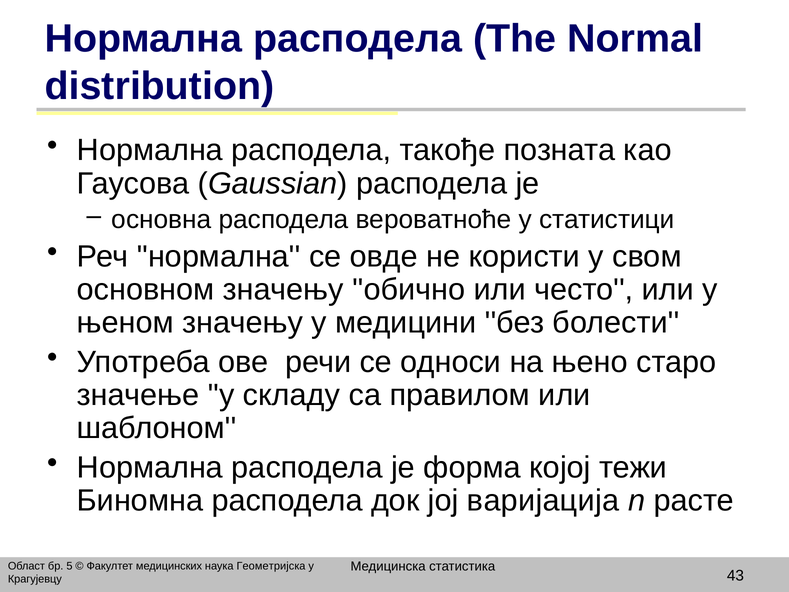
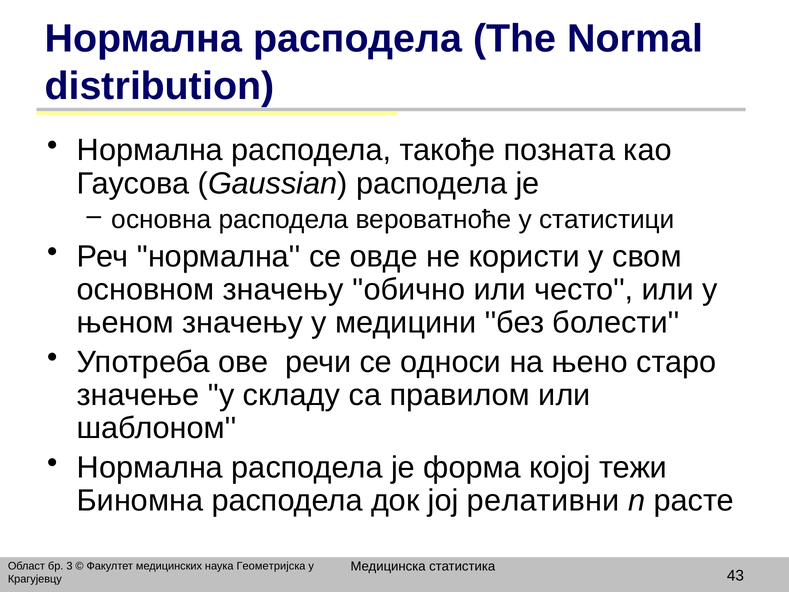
варијација: варијација -> релативни
5: 5 -> 3
